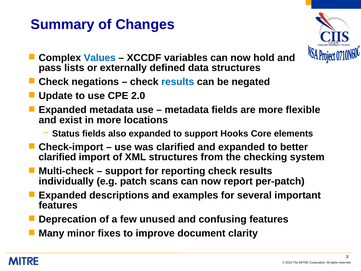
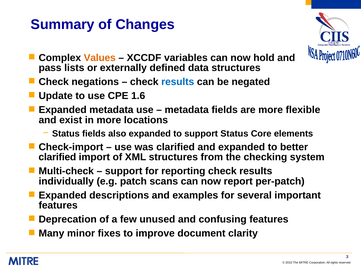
Values colour: blue -> orange
2.0: 2.0 -> 1.6
support Hooks: Hooks -> Status
